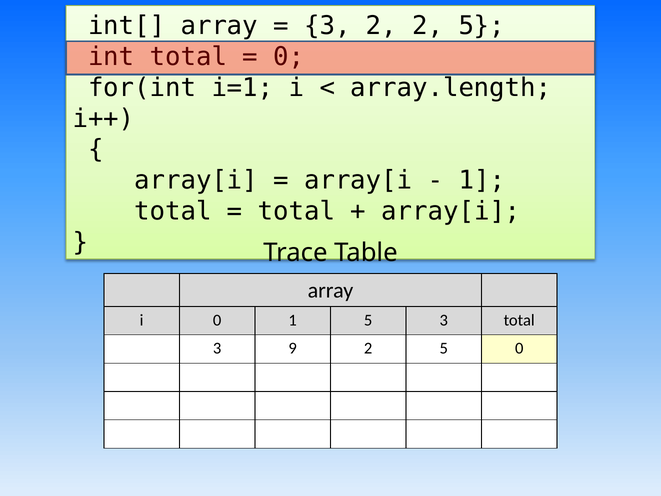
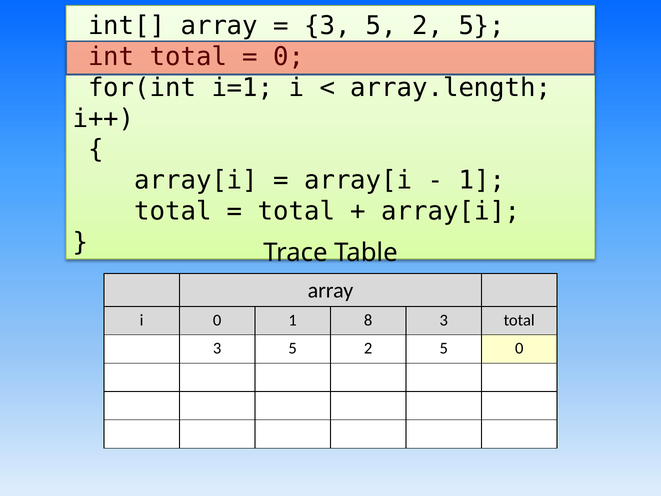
2 at (381, 26): 2 -> 5
1 5: 5 -> 8
9 at (293, 348): 9 -> 5
